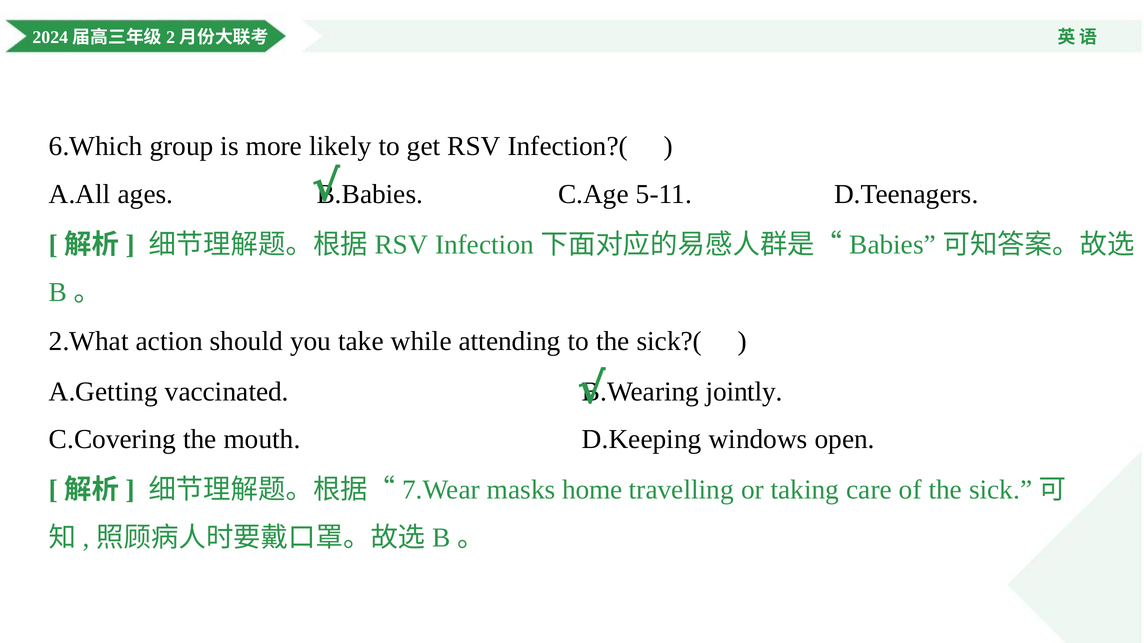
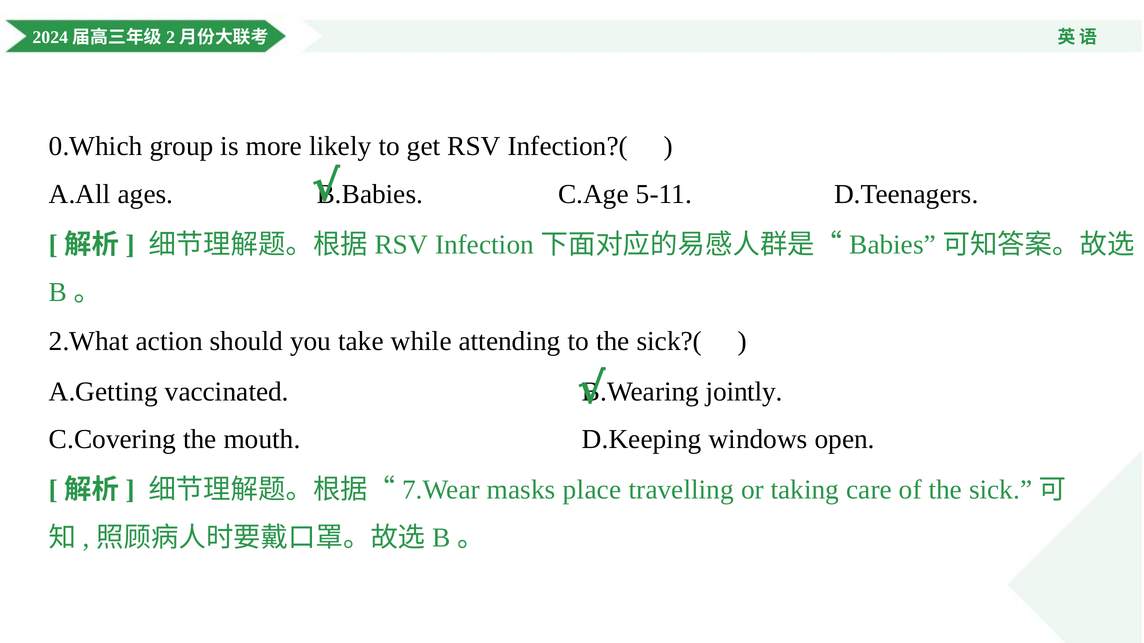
6.Which: 6.Which -> 0.Which
home: home -> place
